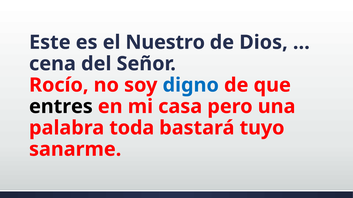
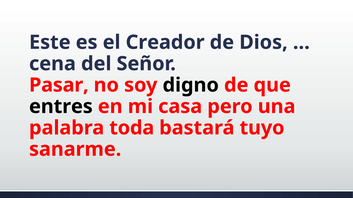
Nuestro: Nuestro -> Creador
Rocío: Rocío -> Pasar
digno colour: blue -> black
